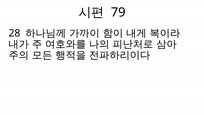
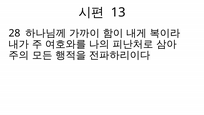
79: 79 -> 13
